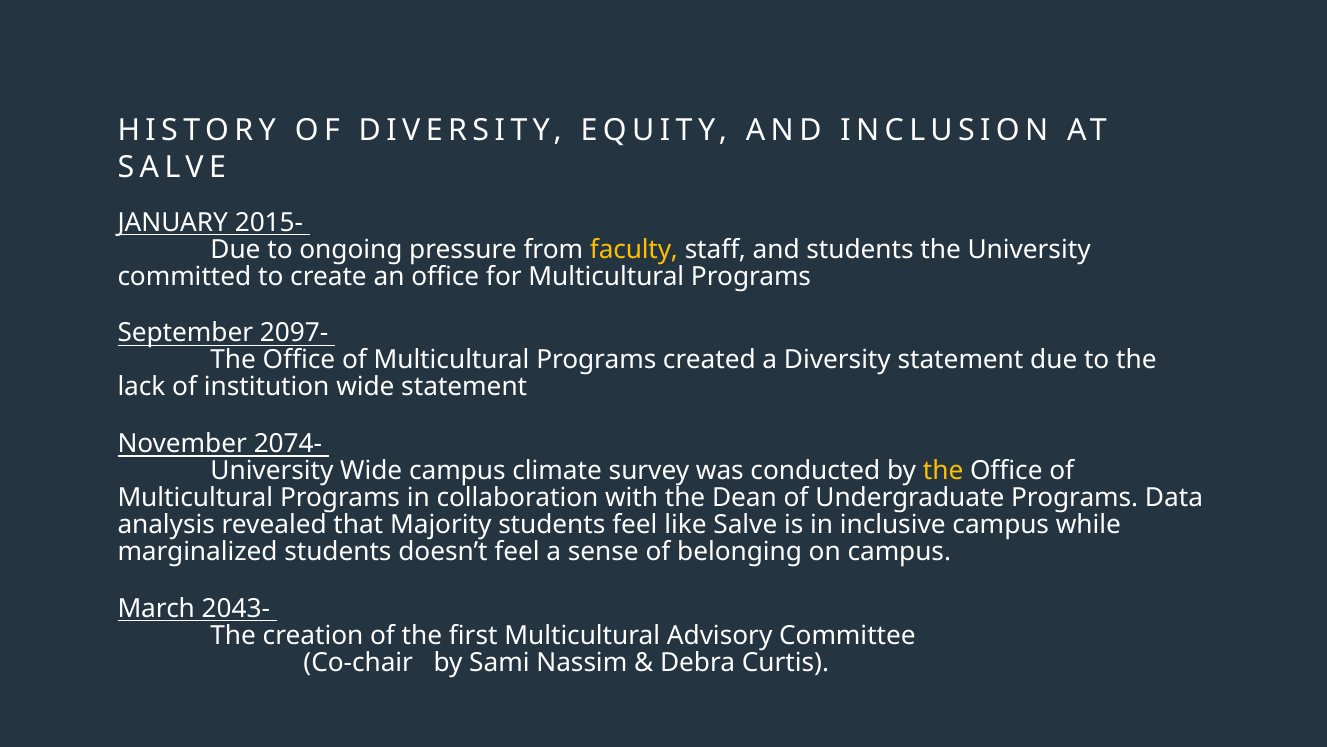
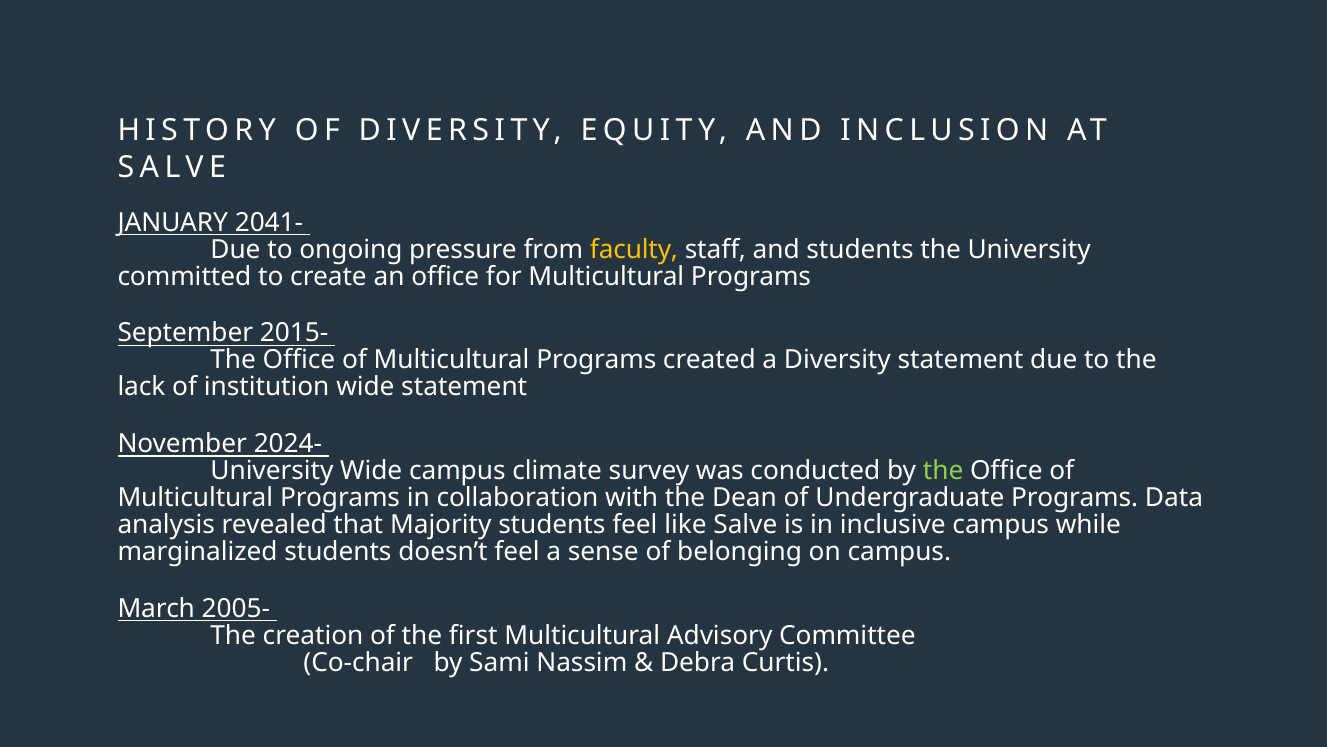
2015-: 2015- -> 2041-
2097-: 2097- -> 2015-
2074-: 2074- -> 2024-
the at (943, 471) colour: yellow -> light green
2043-: 2043- -> 2005-
